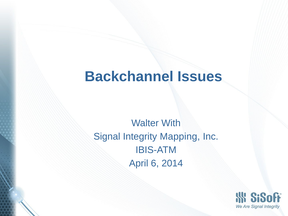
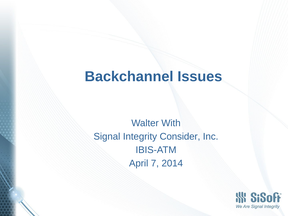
Mapping: Mapping -> Consider
6: 6 -> 7
